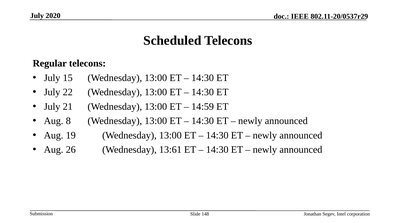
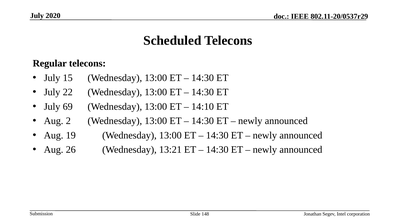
21: 21 -> 69
14:59: 14:59 -> 14:10
8: 8 -> 2
13:61: 13:61 -> 13:21
